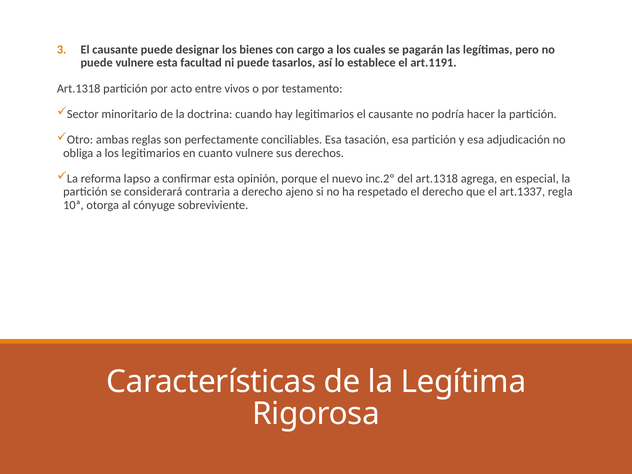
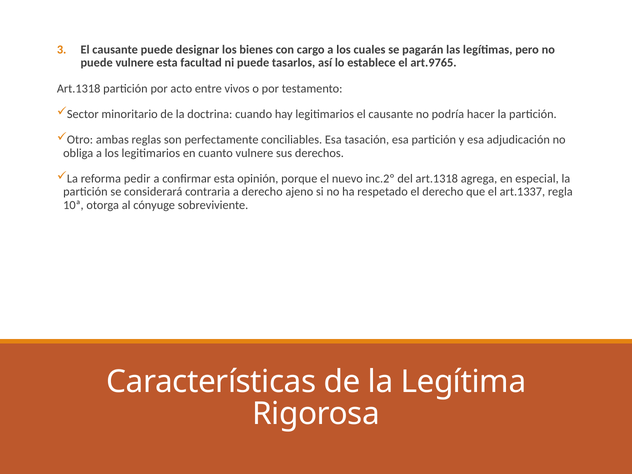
art.1191: art.1191 -> art.9765
lapso: lapso -> pedir
